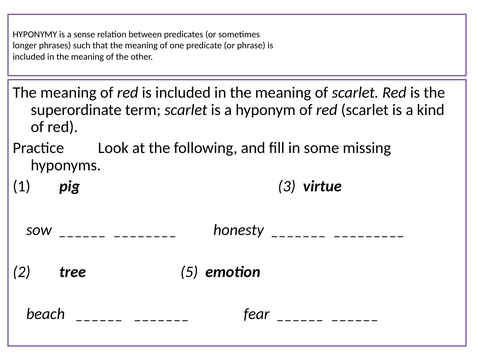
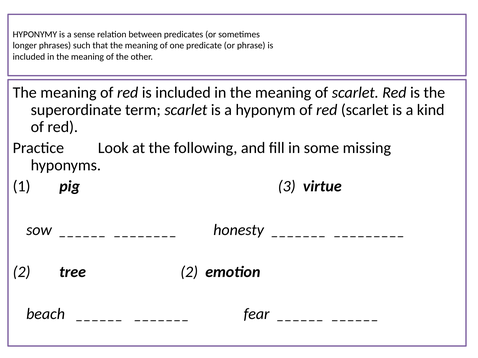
tree 5: 5 -> 2
